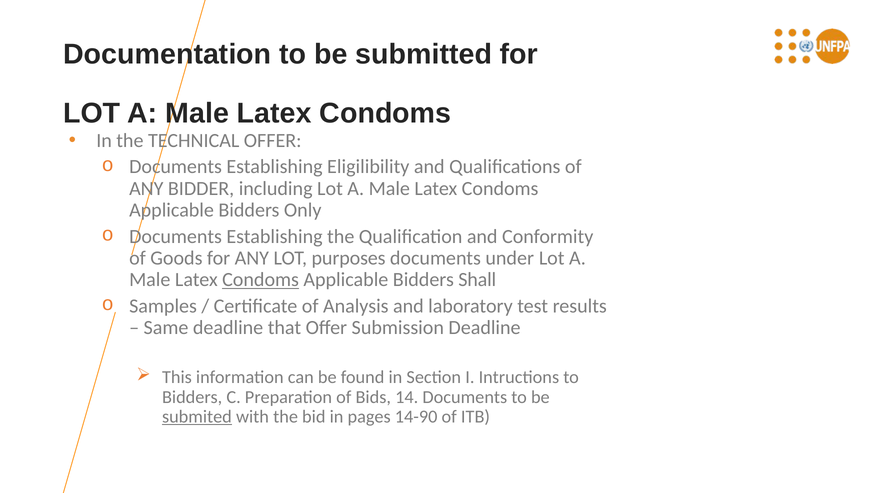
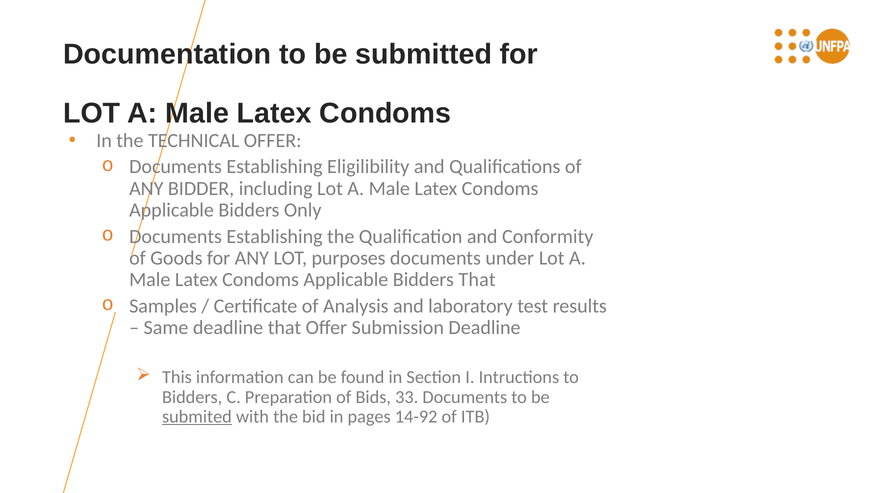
Condoms at (261, 280) underline: present -> none
Bidders Shall: Shall -> That
14: 14 -> 33
14-90: 14-90 -> 14-92
